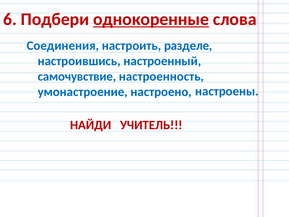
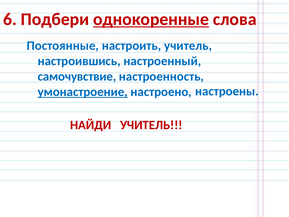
Соединения: Соединения -> Постоянные
настроить разделе: разделе -> учитель
умонастроение underline: none -> present
